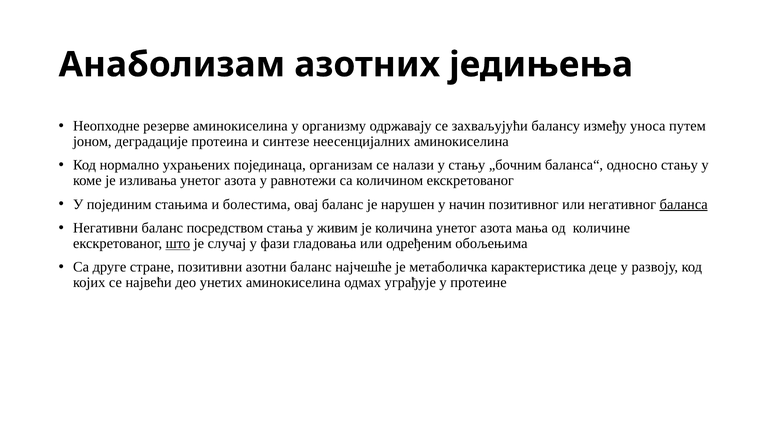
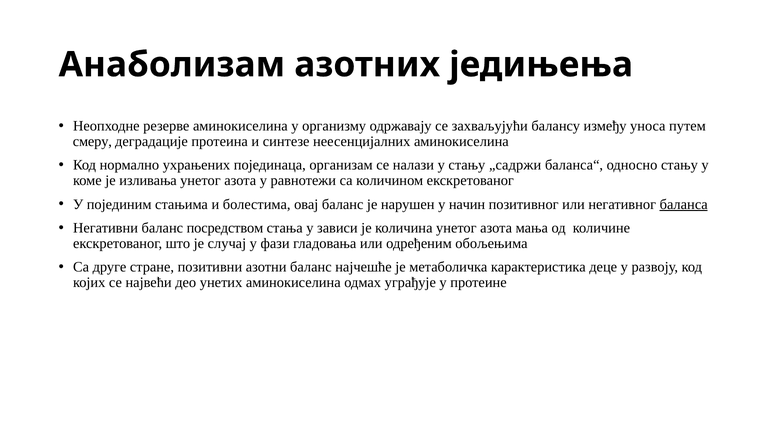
јоном: јоном -> смеру
„бочним: „бочним -> „садржи
живим: живим -> зависи
што underline: present -> none
